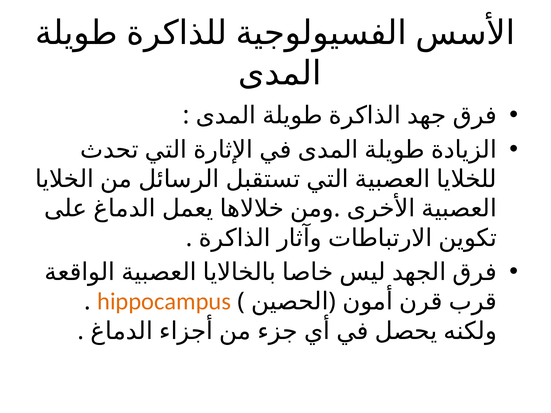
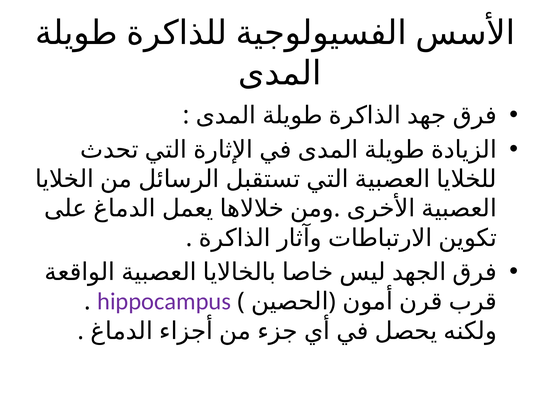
hippocampus colour: orange -> purple
